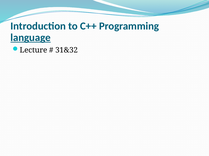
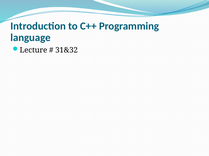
language underline: present -> none
